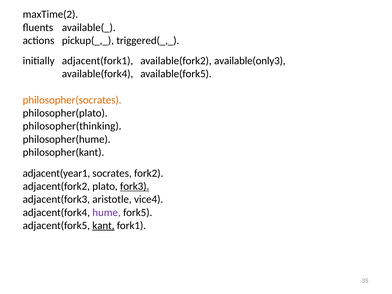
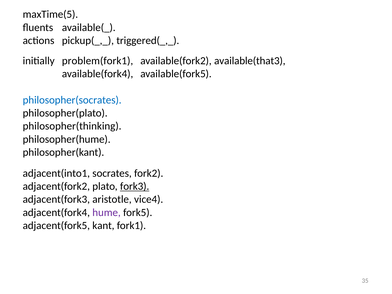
maxTime(2: maxTime(2 -> maxTime(5
adjacent(fork1: adjacent(fork1 -> problem(fork1
available(only3: available(only3 -> available(that3
philosopher(socrates colour: orange -> blue
adjacent(year1: adjacent(year1 -> adjacent(into1
kant underline: present -> none
